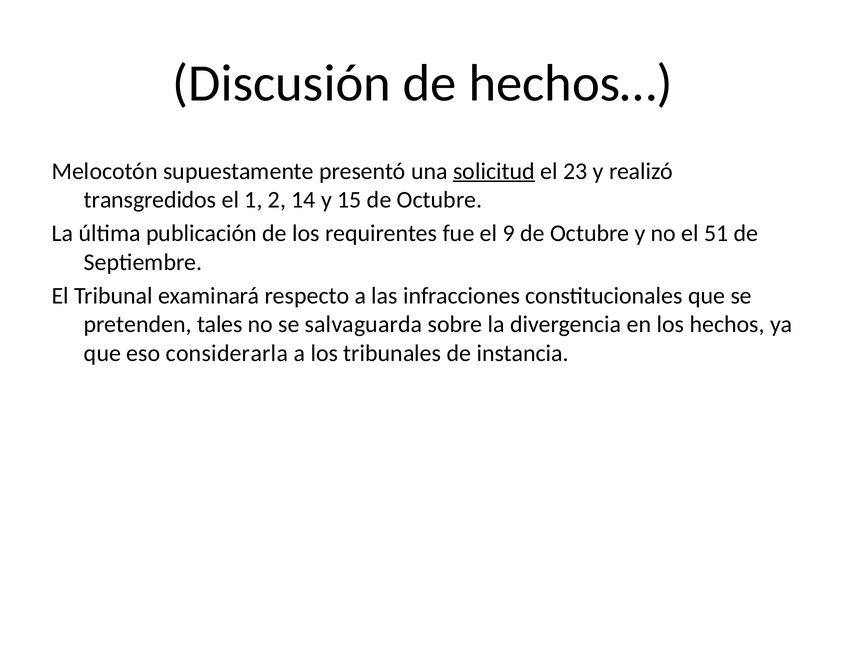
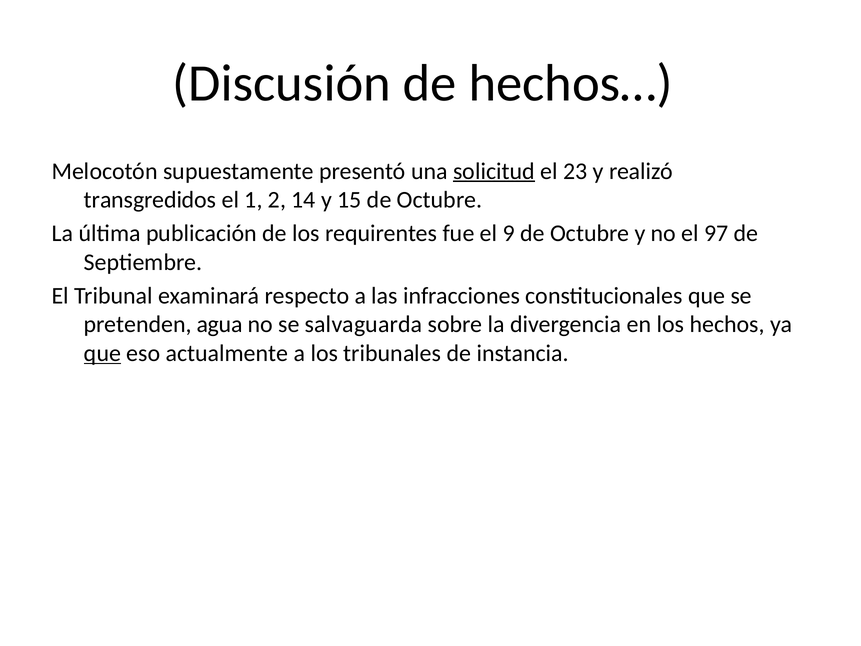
51: 51 -> 97
tales: tales -> agua
que at (102, 353) underline: none -> present
considerarla: considerarla -> actualmente
